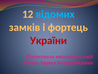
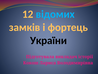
України colour: red -> black
